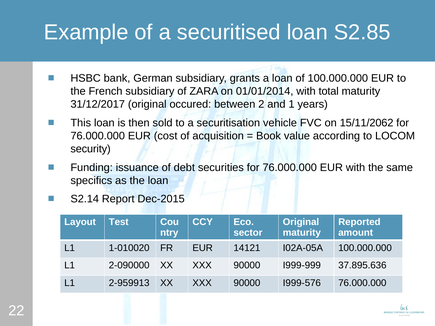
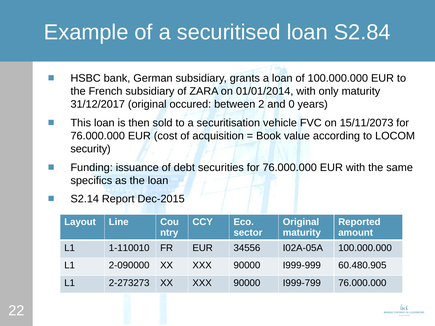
S2.85: S2.85 -> S2.84
total: total -> only
1: 1 -> 0
15/11/2062: 15/11/2062 -> 15/11/2073
Test: Test -> Line
1-010020: 1-010020 -> 1-110010
14121: 14121 -> 34556
37.895.636: 37.895.636 -> 60.480.905
2-959913: 2-959913 -> 2-273273
I999-576: I999-576 -> I999-799
